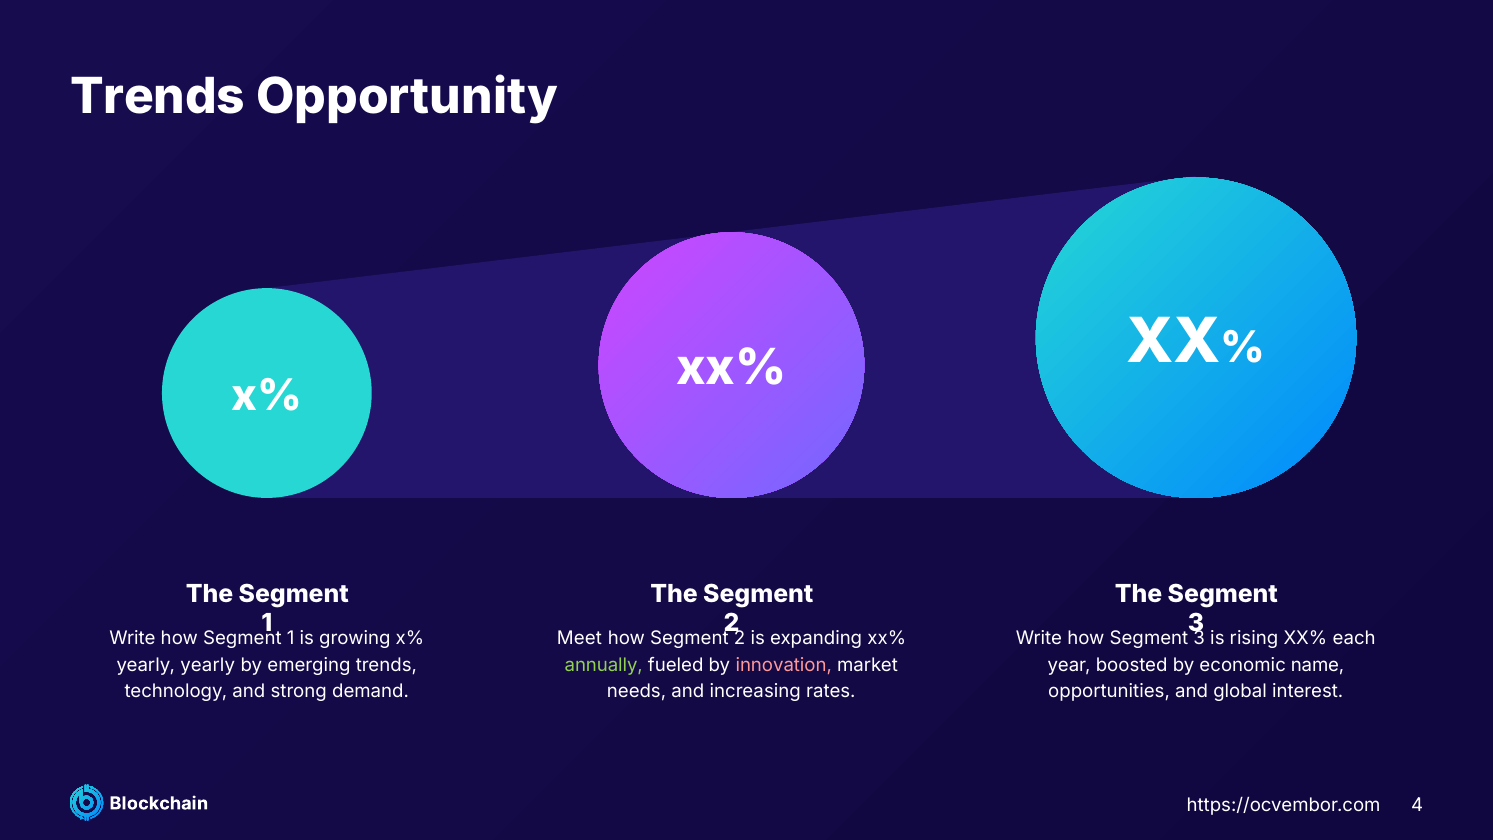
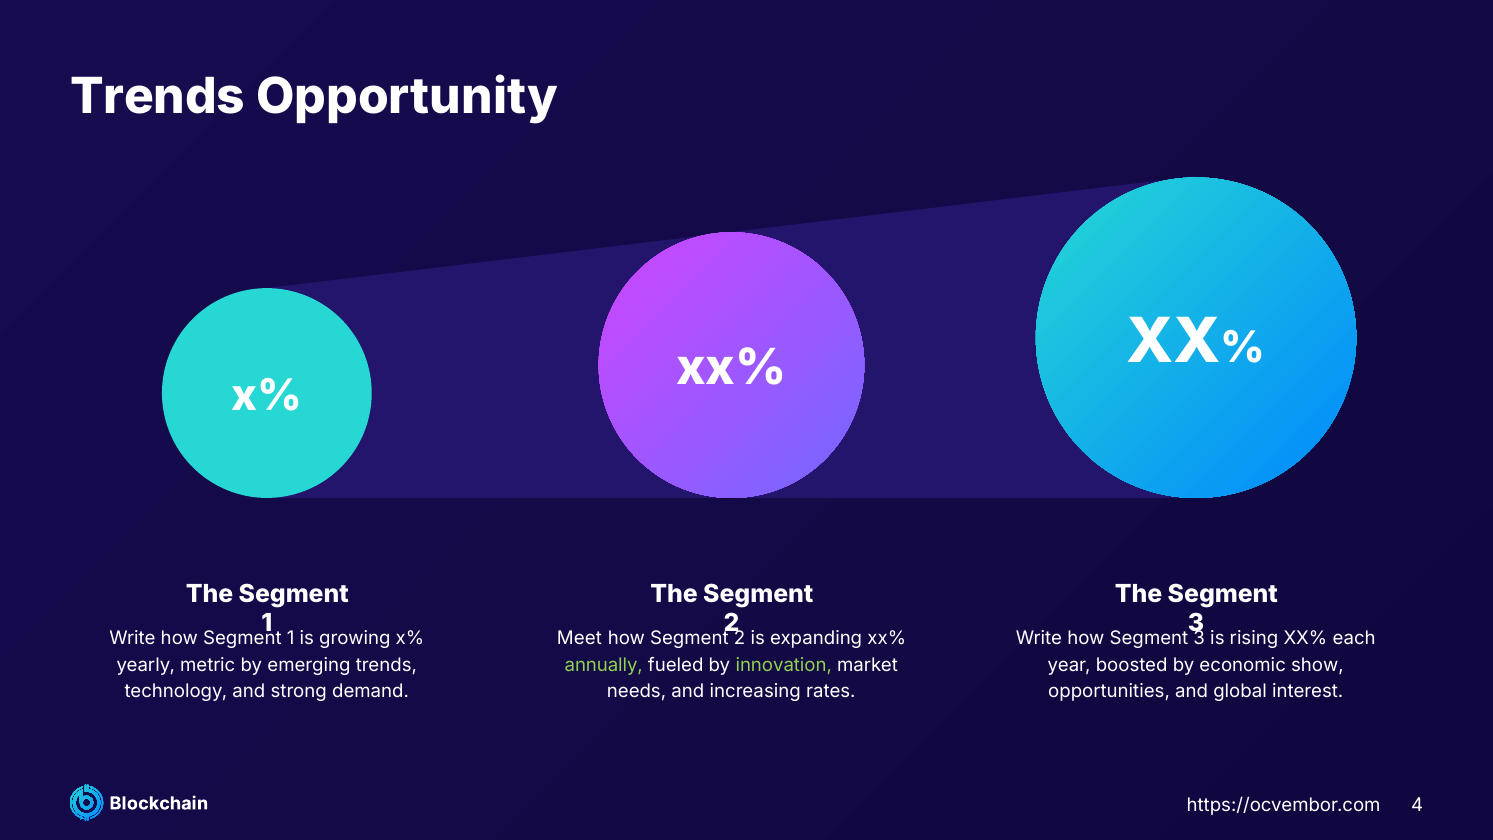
yearly yearly: yearly -> metric
innovation colour: pink -> light green
name: name -> show
